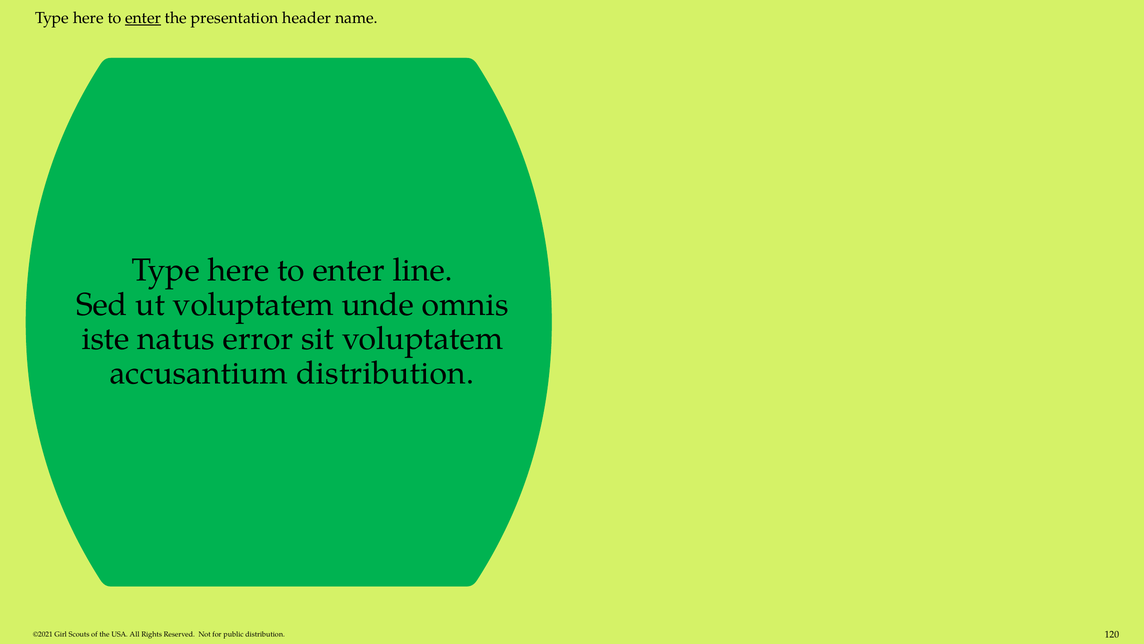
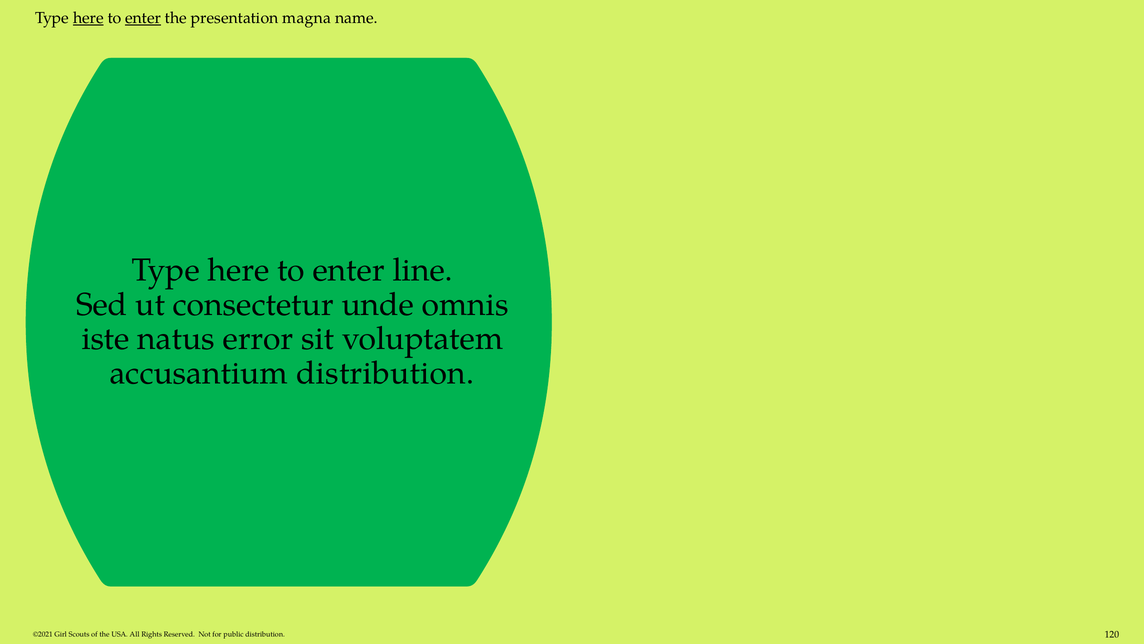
here at (88, 18) underline: none -> present
header: header -> magna
ut voluptatem: voluptatem -> consectetur
